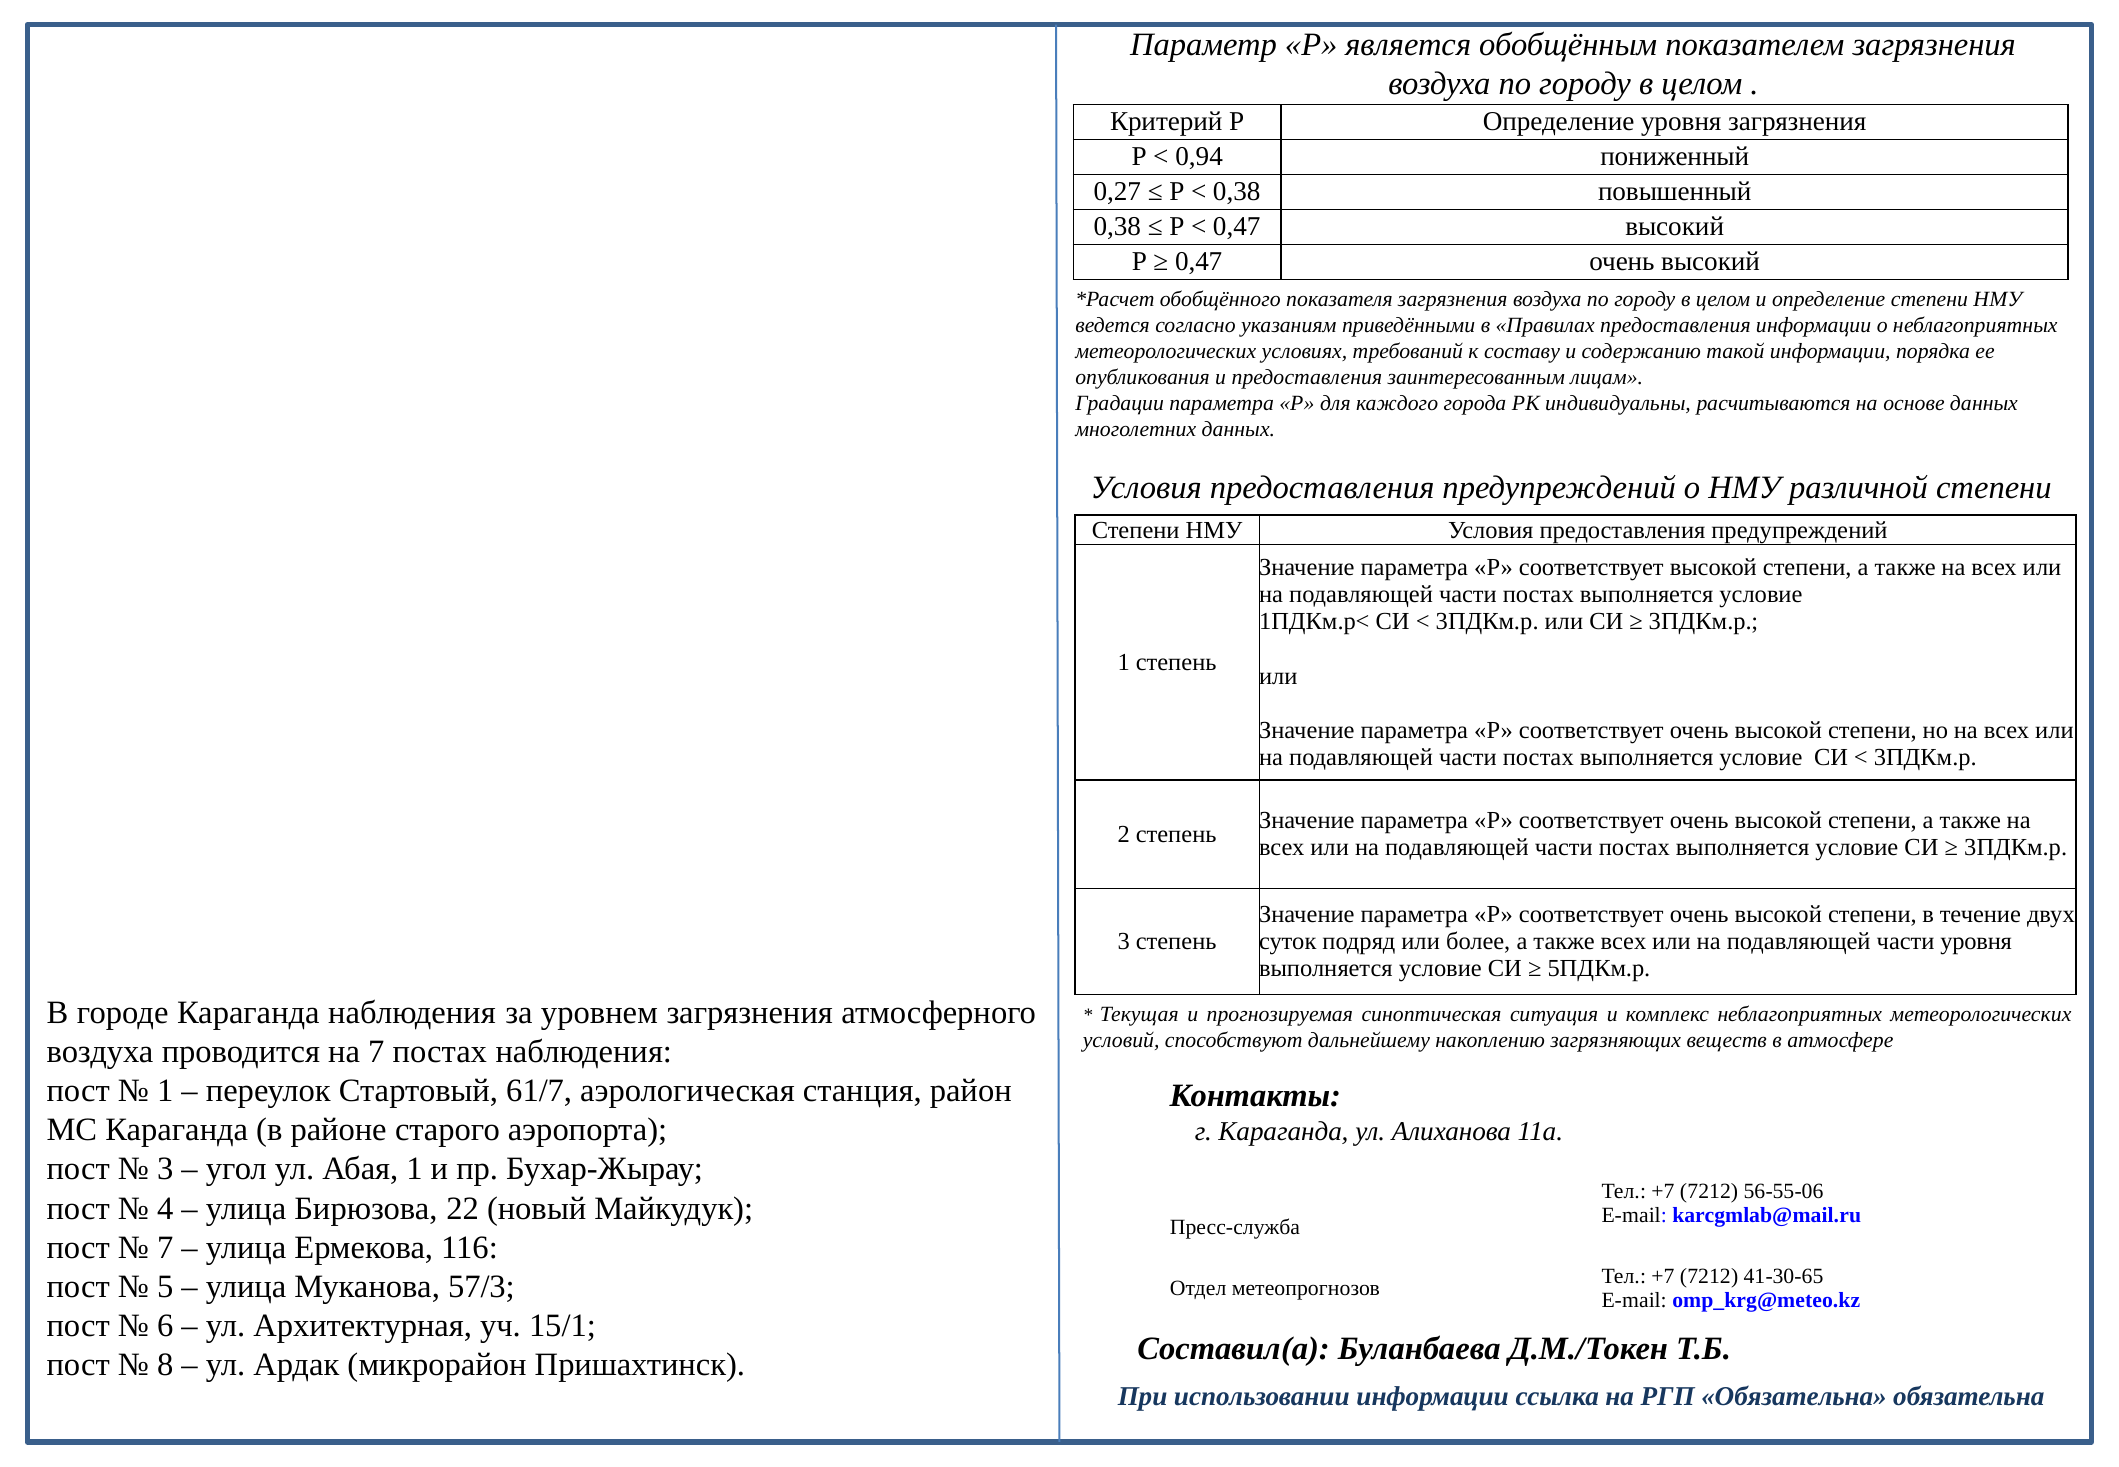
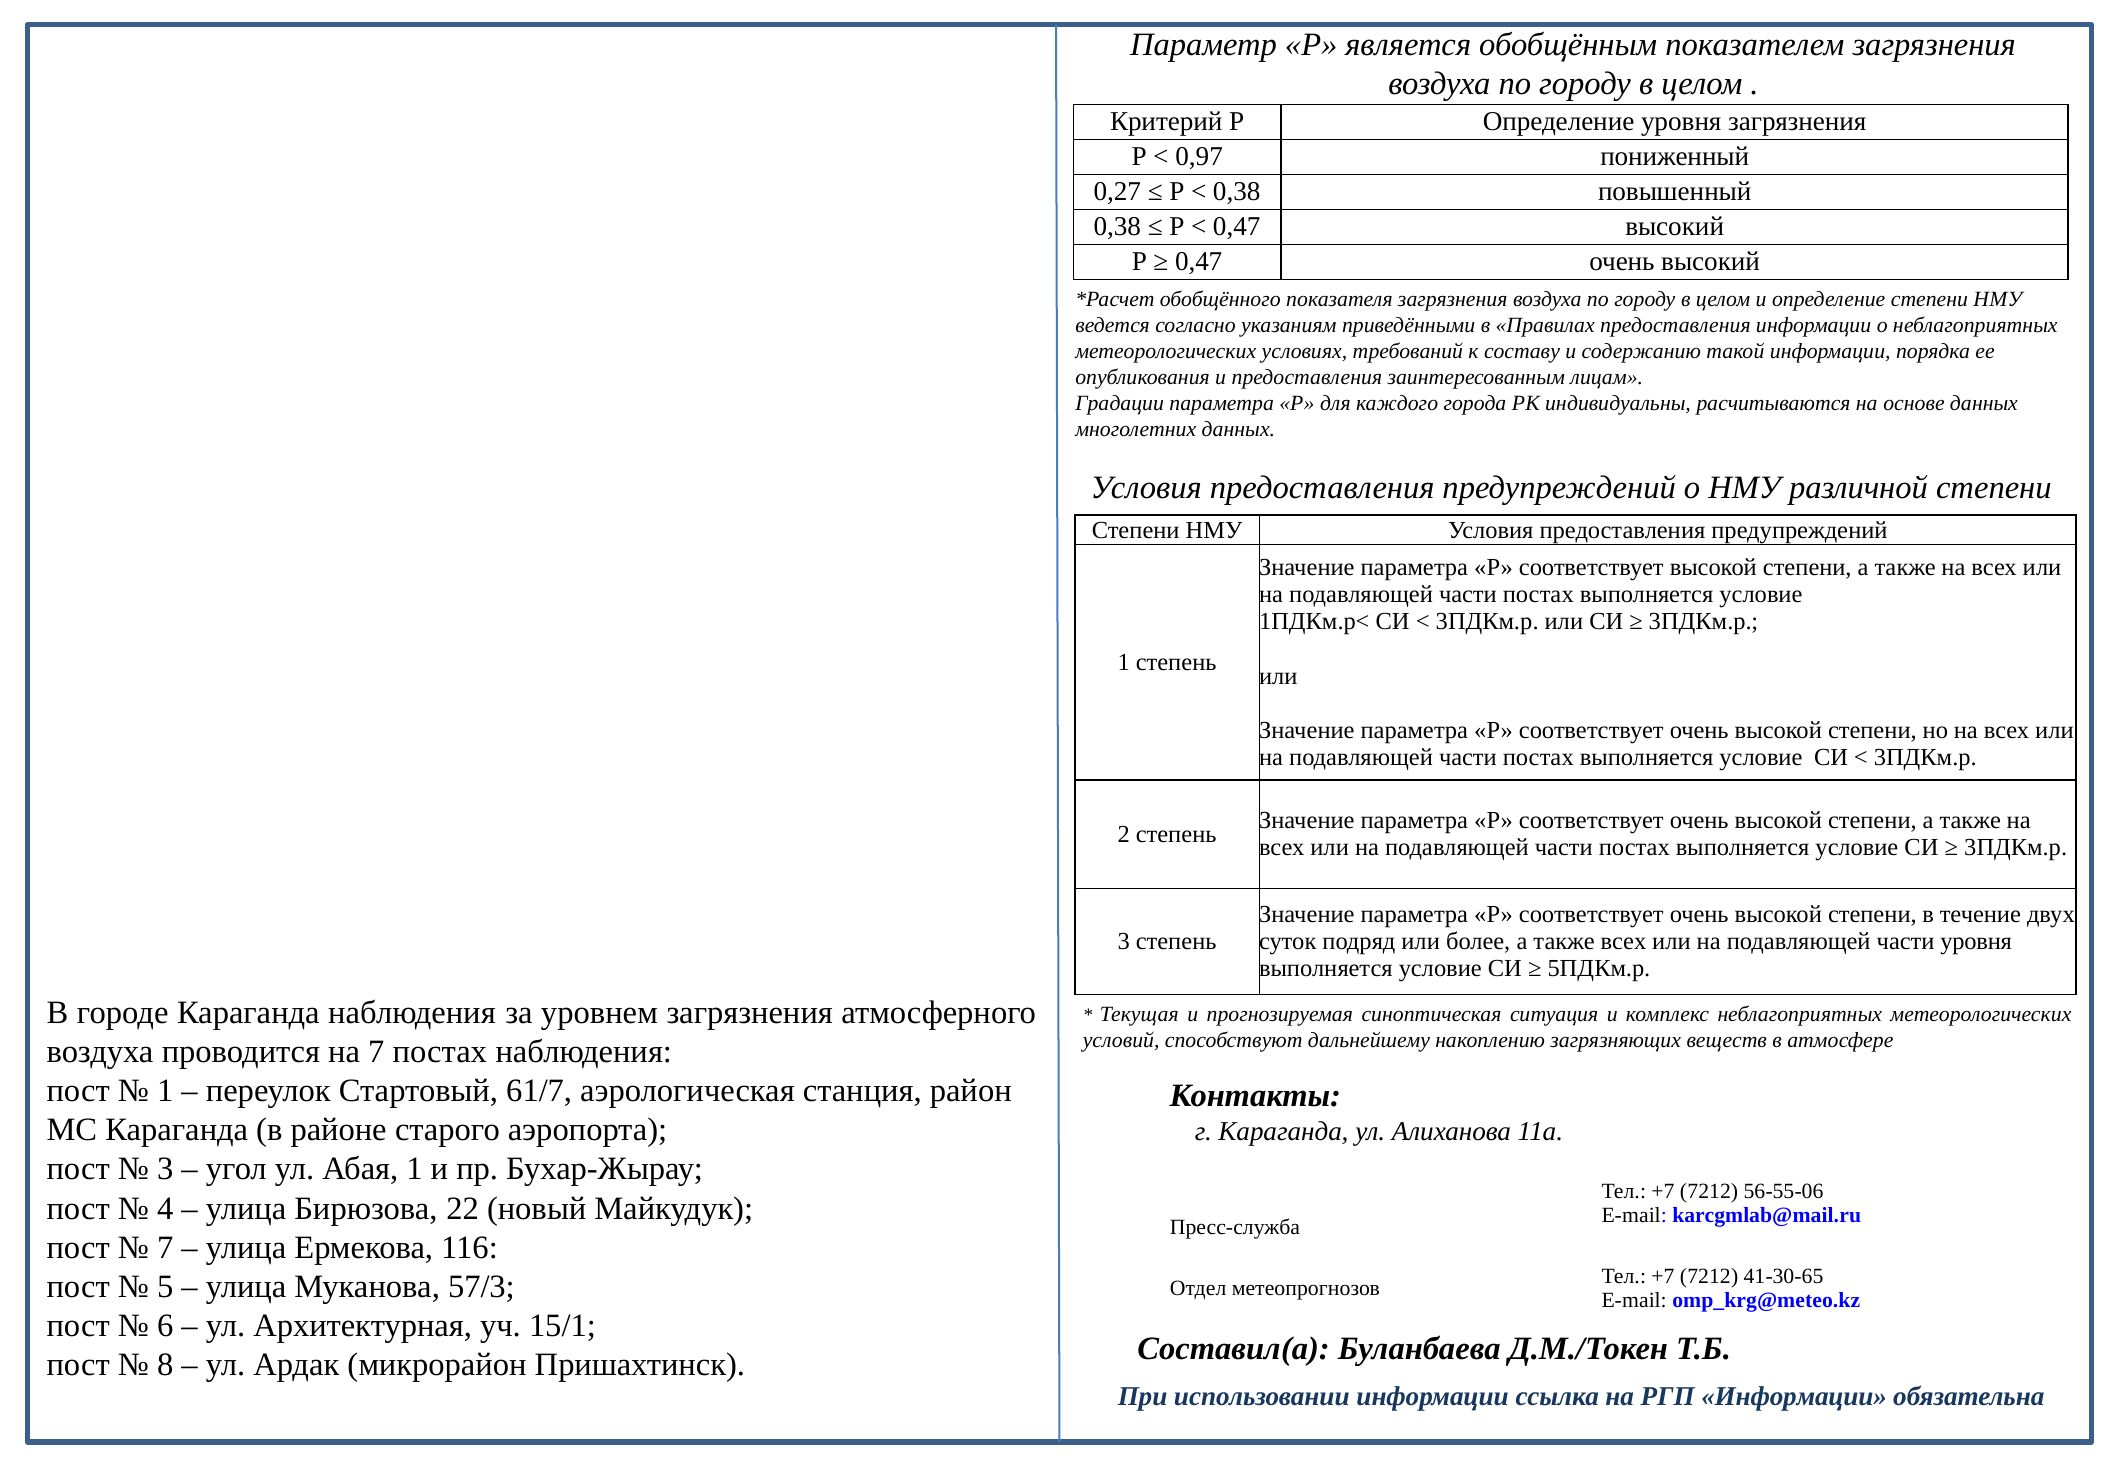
0,94: 0,94 -> 0,97
РГП Обязательна: Обязательна -> Информации
